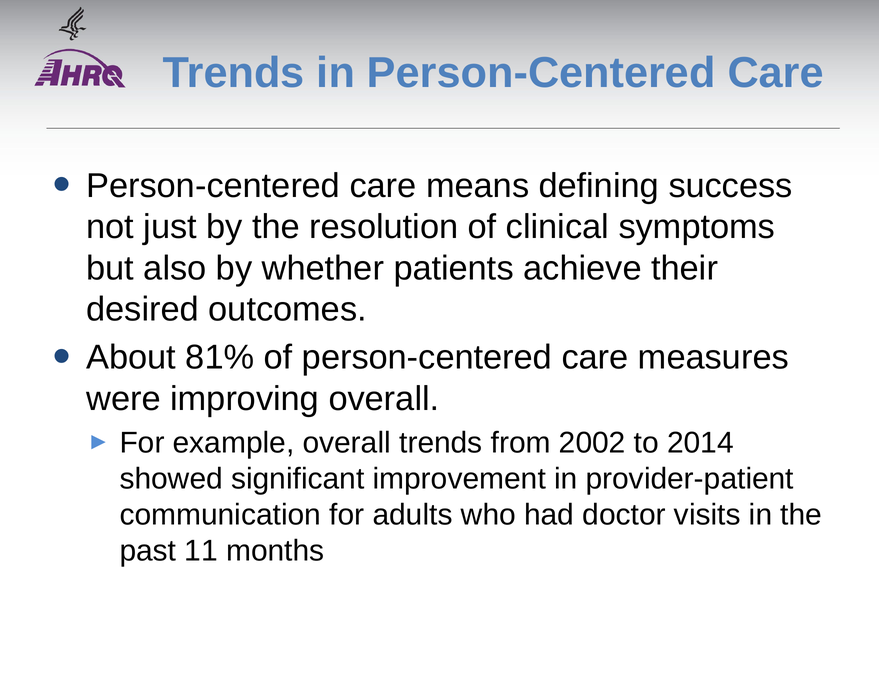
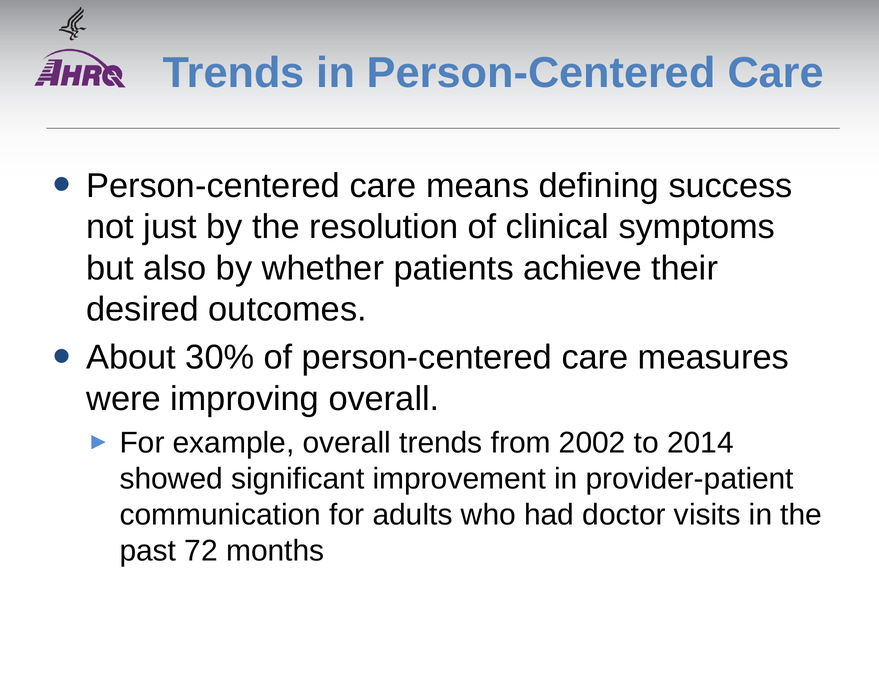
81%: 81% -> 30%
11: 11 -> 72
